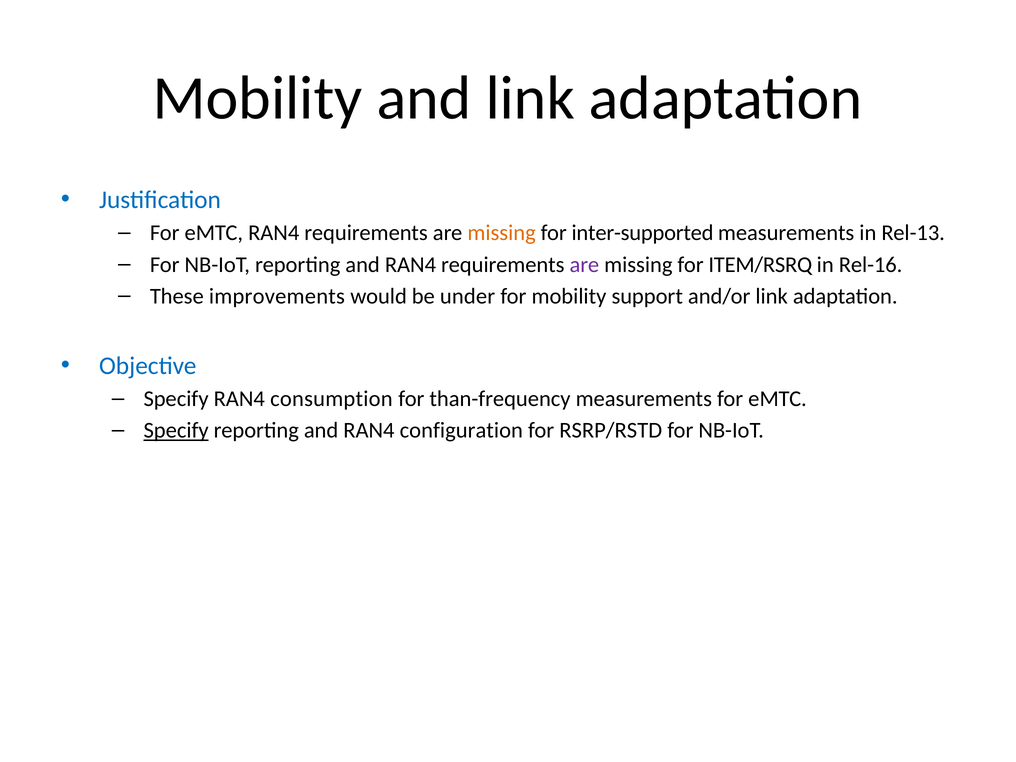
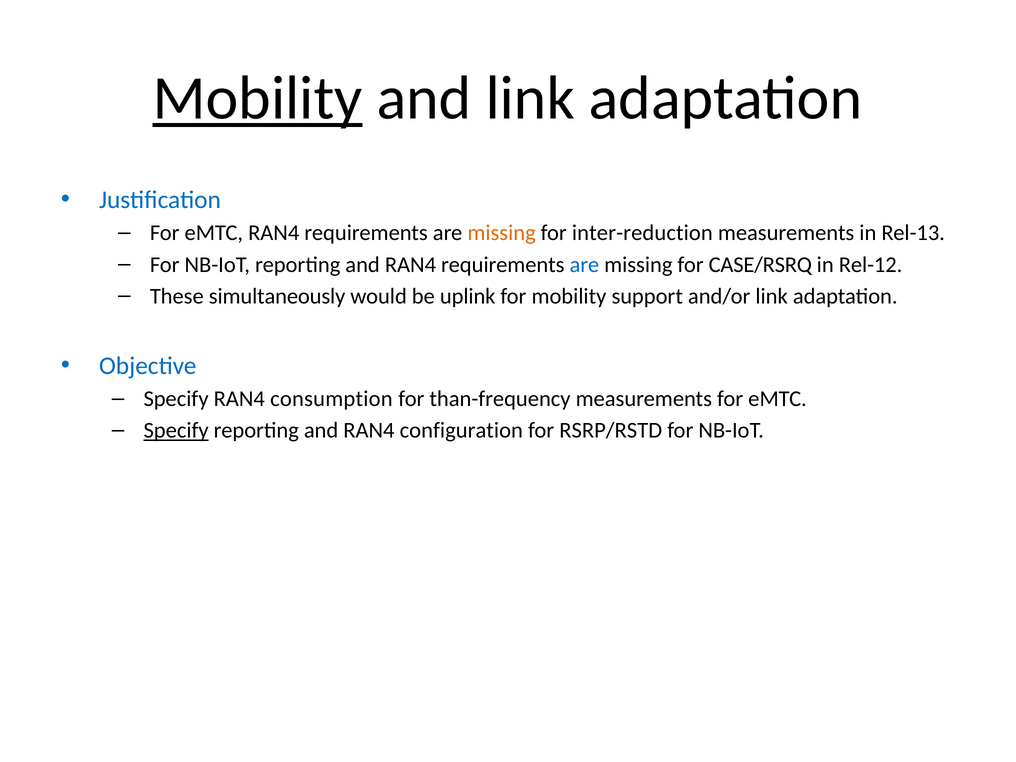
Mobility at (258, 98) underline: none -> present
inter-supported: inter-supported -> inter-reduction
are at (584, 265) colour: purple -> blue
ITEM/RSRQ: ITEM/RSRQ -> CASE/RSRQ
Rel-16: Rel-16 -> Rel-12
improvements: improvements -> simultaneously
under: under -> uplink
